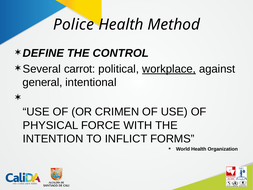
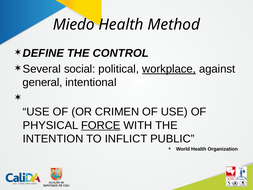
Police: Police -> Miedo
carrot: carrot -> social
FORCE underline: none -> present
FORMS: FORMS -> PUBLIC
